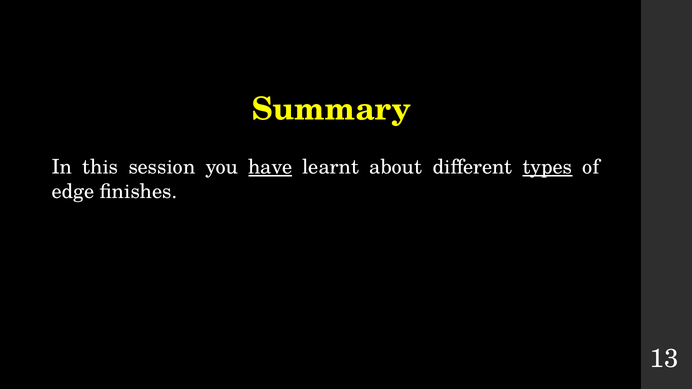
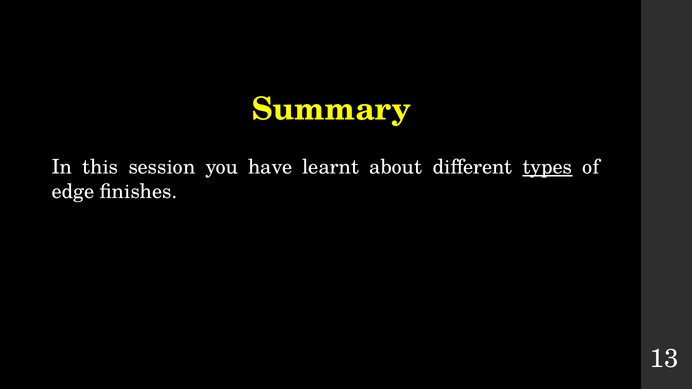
have underline: present -> none
